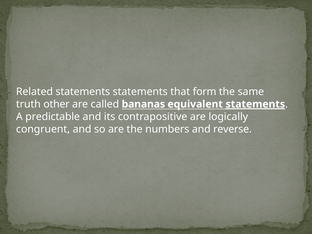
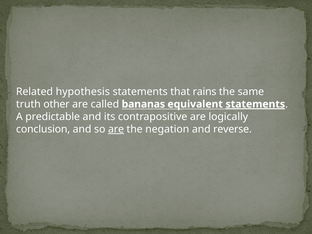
Related statements: statements -> hypothesis
form: form -> rains
congruent: congruent -> conclusion
are at (116, 129) underline: none -> present
numbers: numbers -> negation
